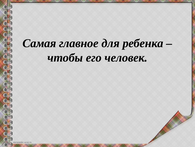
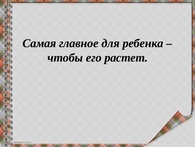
человек: человек -> растет
